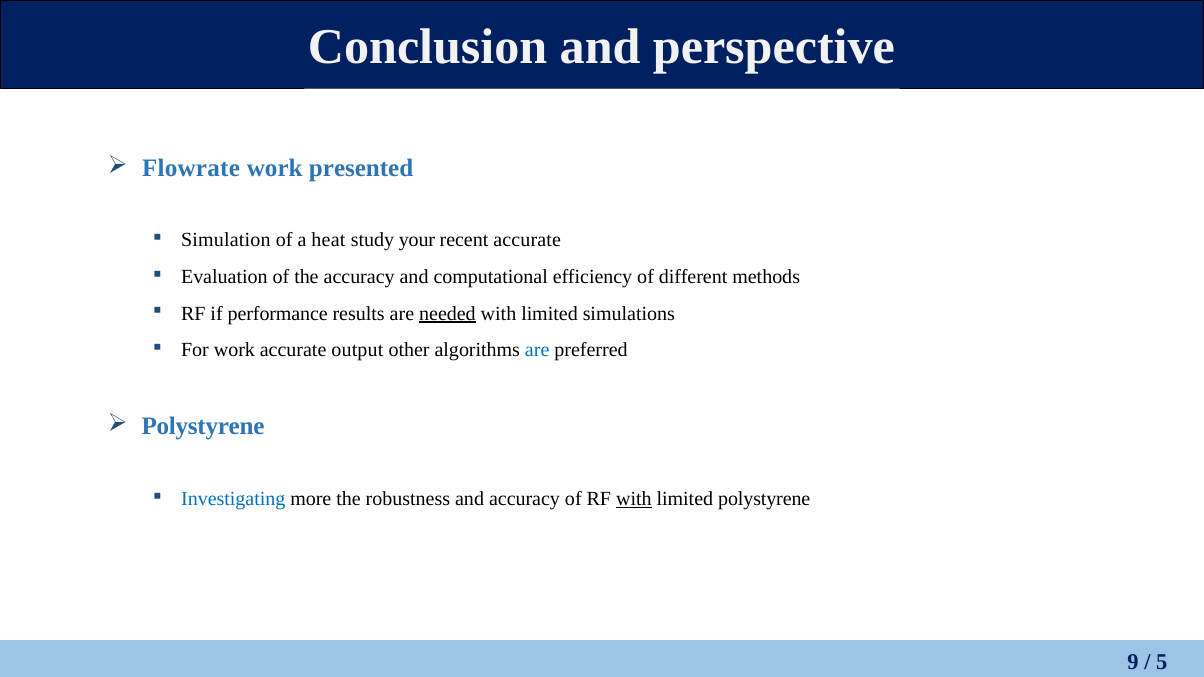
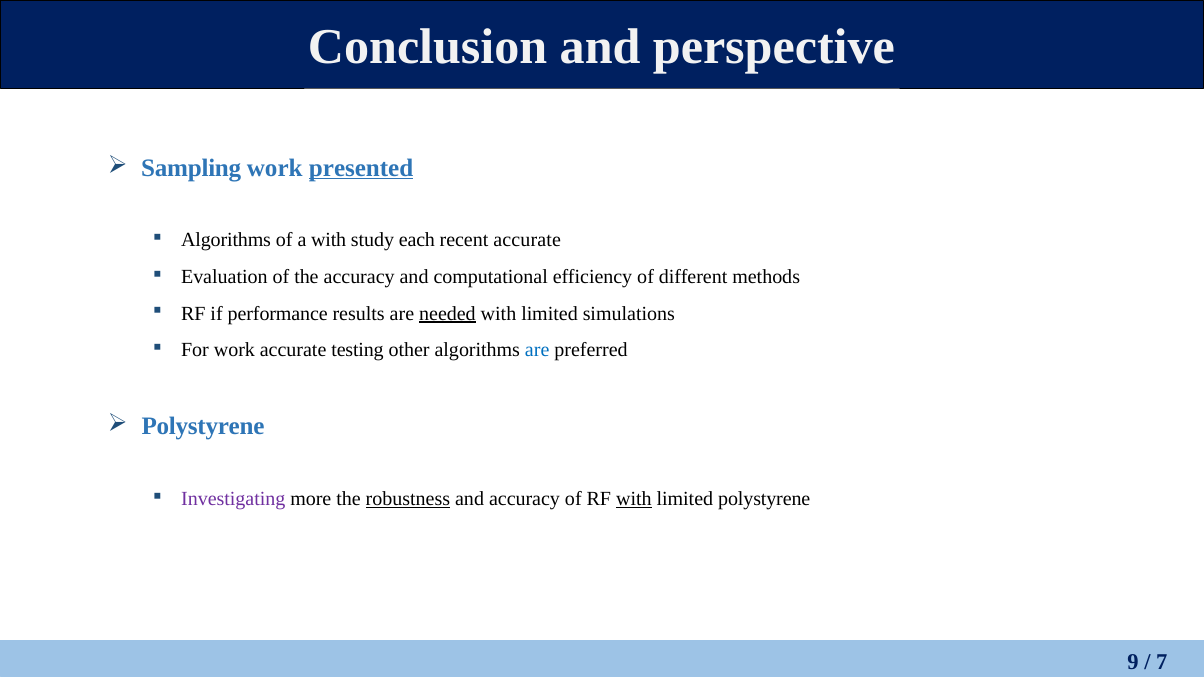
Flowrate: Flowrate -> Sampling
presented underline: none -> present
Simulation at (226, 240): Simulation -> Algorithms
a heat: heat -> with
your: your -> each
output: output -> testing
Investigating colour: blue -> purple
robustness underline: none -> present
5: 5 -> 7
